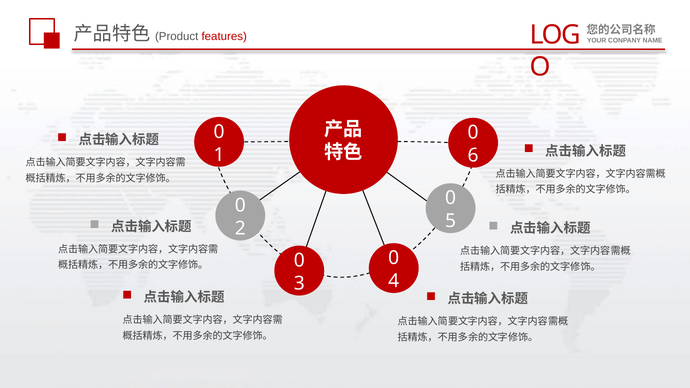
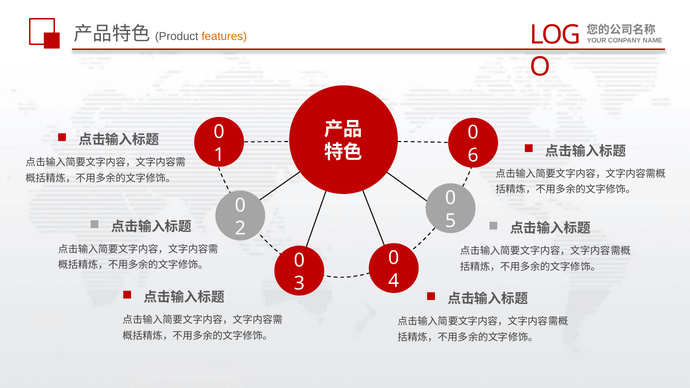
features colour: red -> orange
